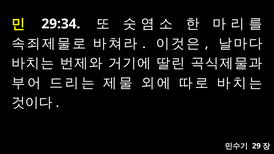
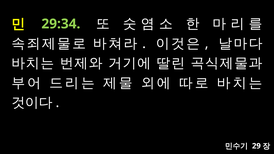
29:34 colour: white -> light green
